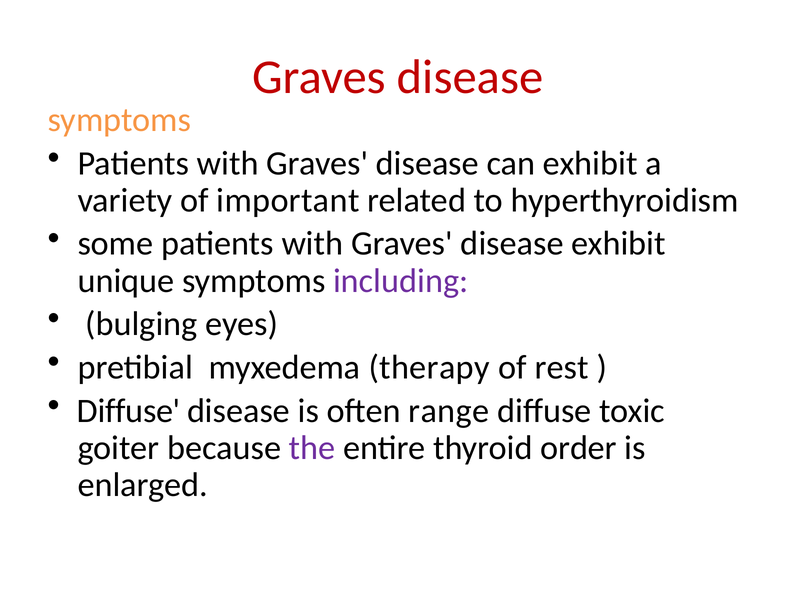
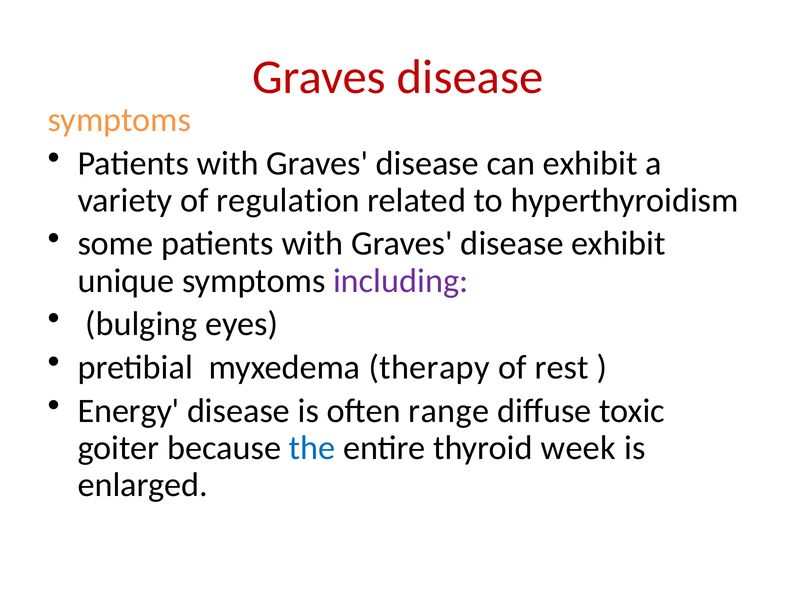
important: important -> regulation
Diffuse at (129, 411): Diffuse -> Energy
the colour: purple -> blue
order: order -> week
